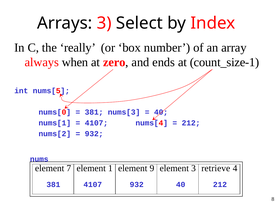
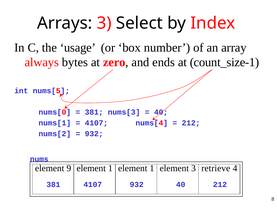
really: really -> usage
when: when -> bytes
7: 7 -> 9
1 element 9: 9 -> 1
